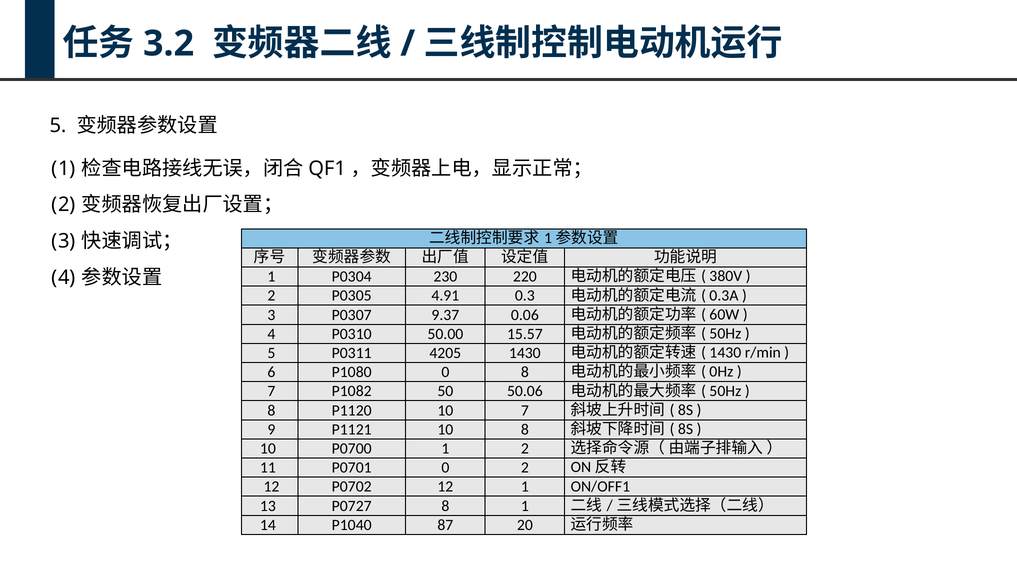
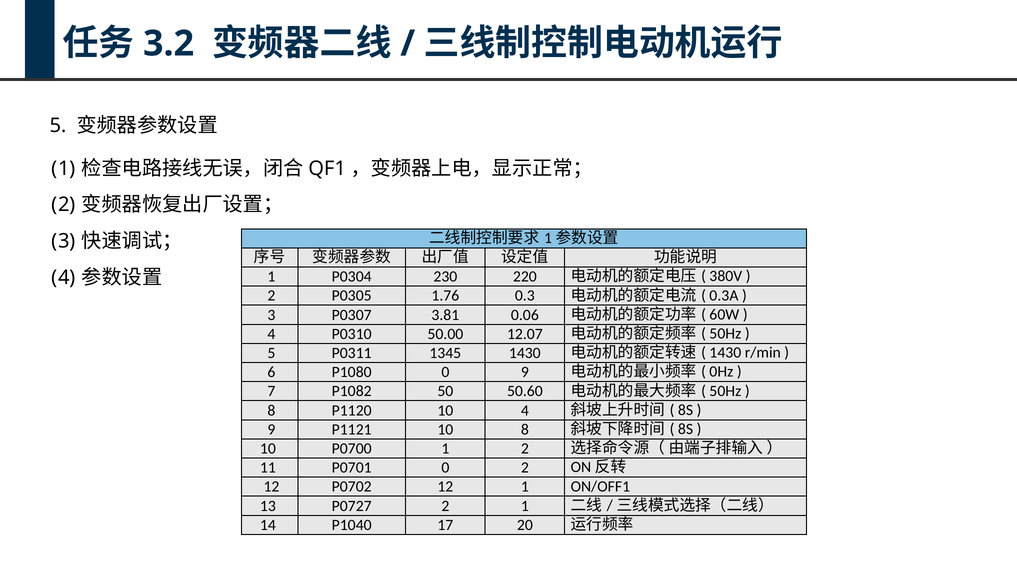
4.91: 4.91 -> 1.76
9.37: 9.37 -> 3.81
15.57: 15.57 -> 12.07
4205: 4205 -> 1345
0 8: 8 -> 9
50.06: 50.06 -> 50.60
10 7: 7 -> 4
P0727 8: 8 -> 2
87: 87 -> 17
